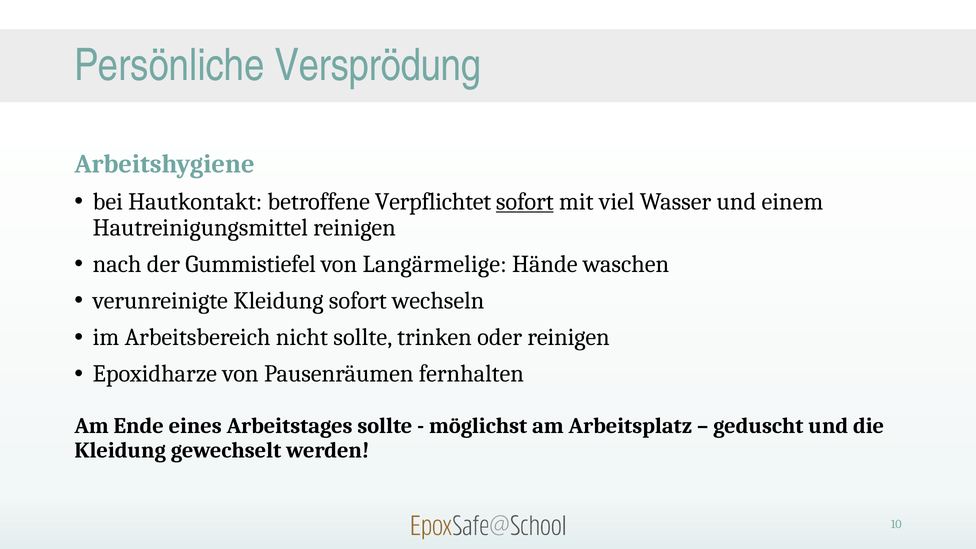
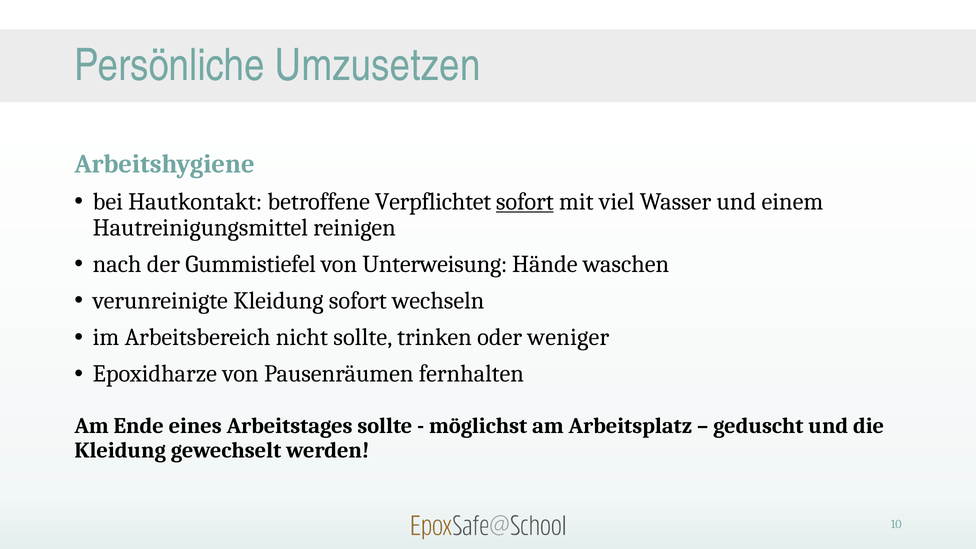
Versprödung: Versprödung -> Umzusetzen
Langärmelige: Langärmelige -> Unterweisung
oder reinigen: reinigen -> weniger
